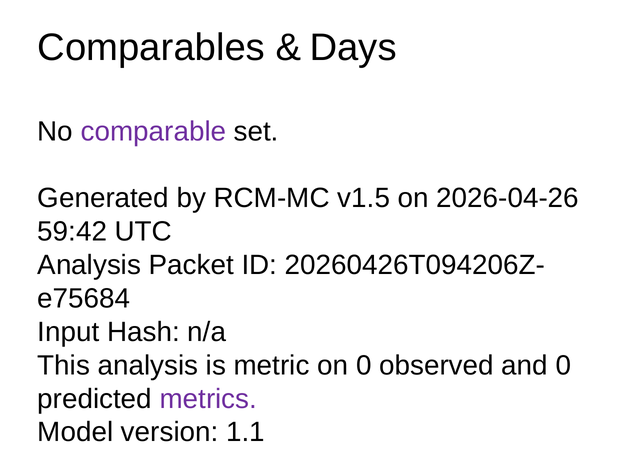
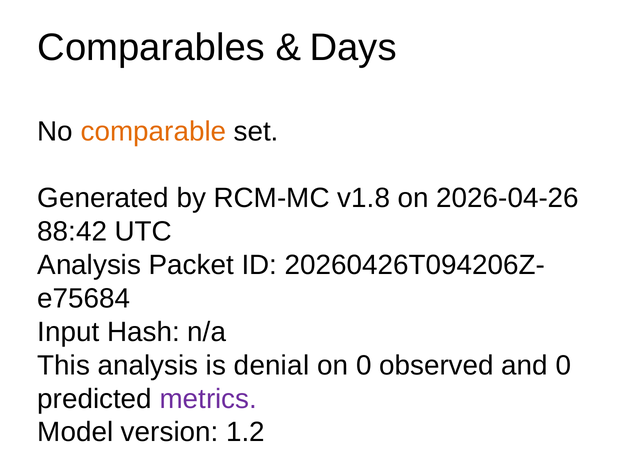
comparable colour: purple -> orange
v1.5: v1.5 -> v1.8
59:42: 59:42 -> 88:42
metric: metric -> denial
1.1: 1.1 -> 1.2
